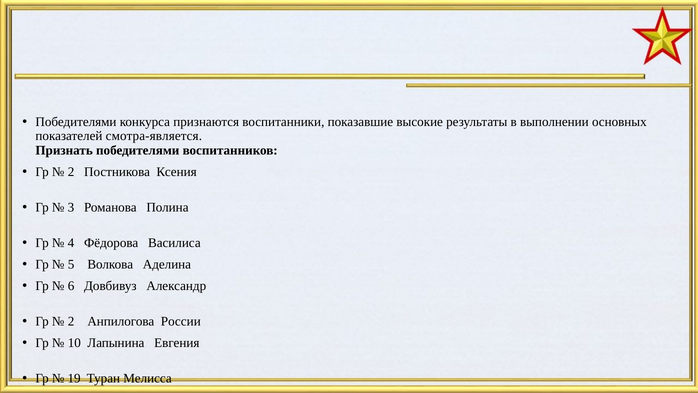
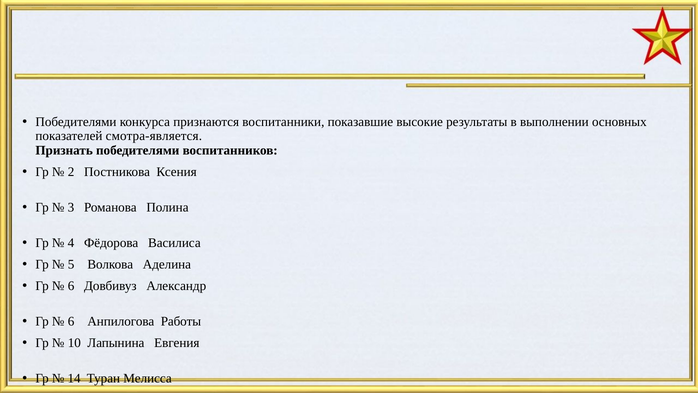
2 at (71, 321): 2 -> 6
России: России -> Работы
19: 19 -> 14
